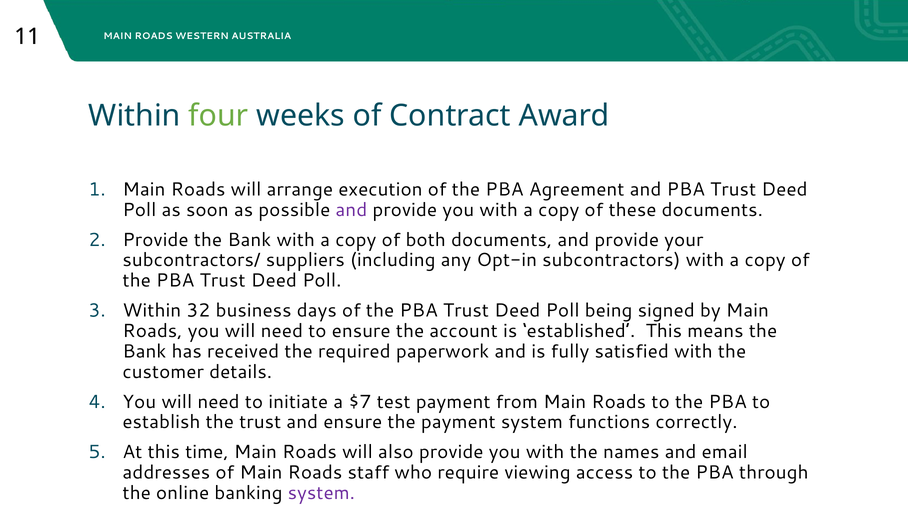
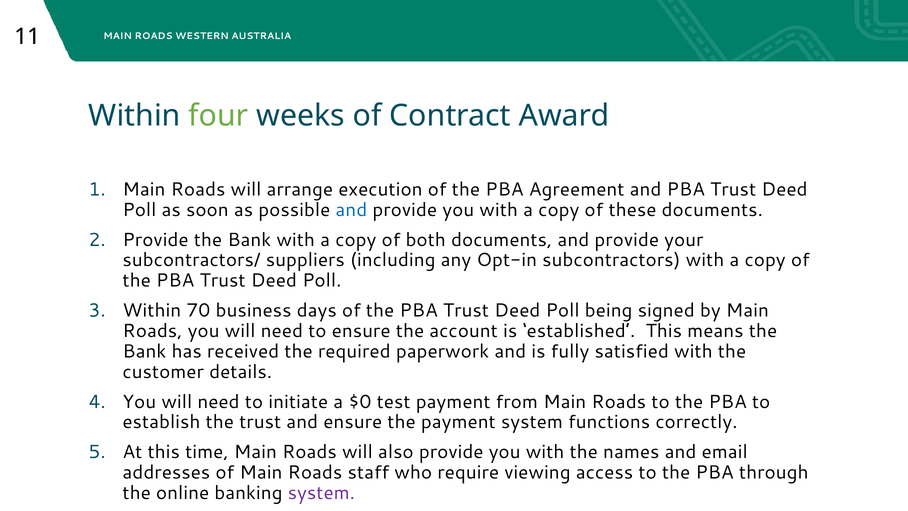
and at (351, 210) colour: purple -> blue
32: 32 -> 70
$7: $7 -> $0
